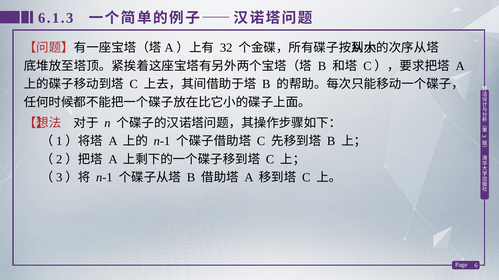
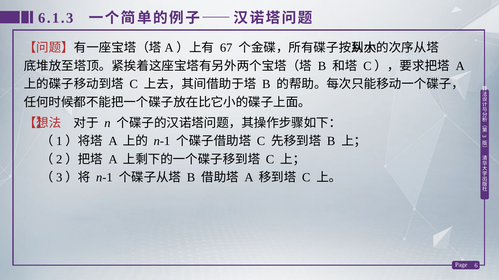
32: 32 -> 67
